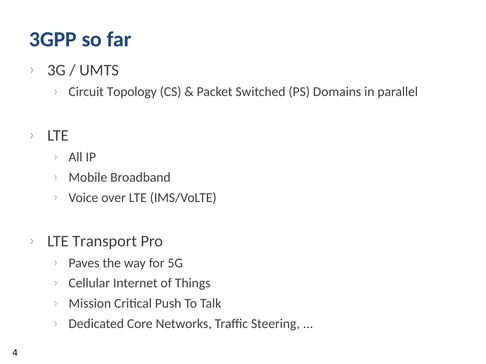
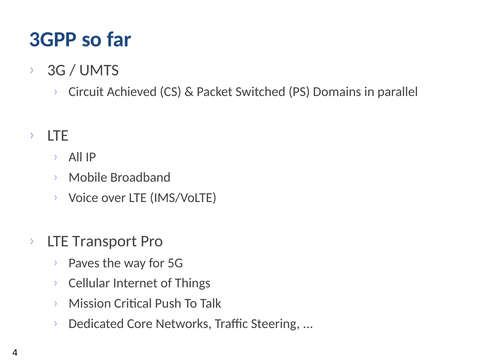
Topology: Topology -> Achieved
